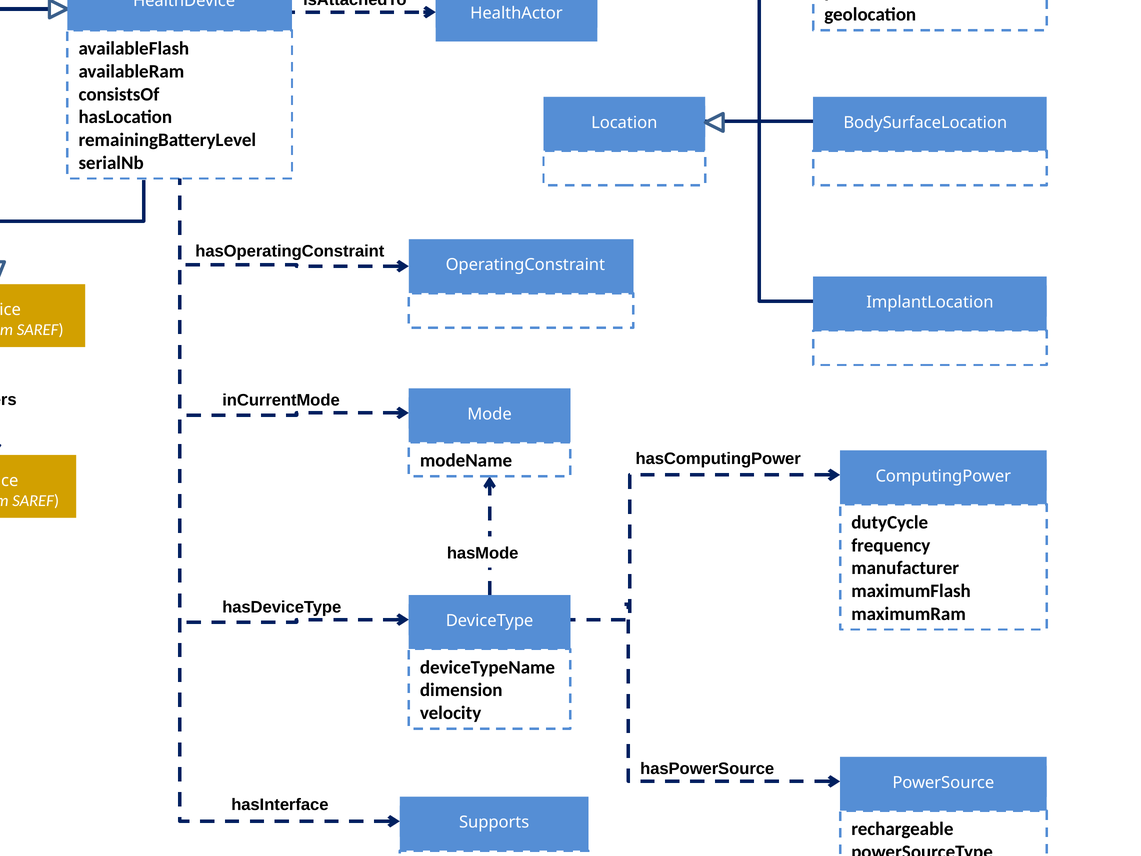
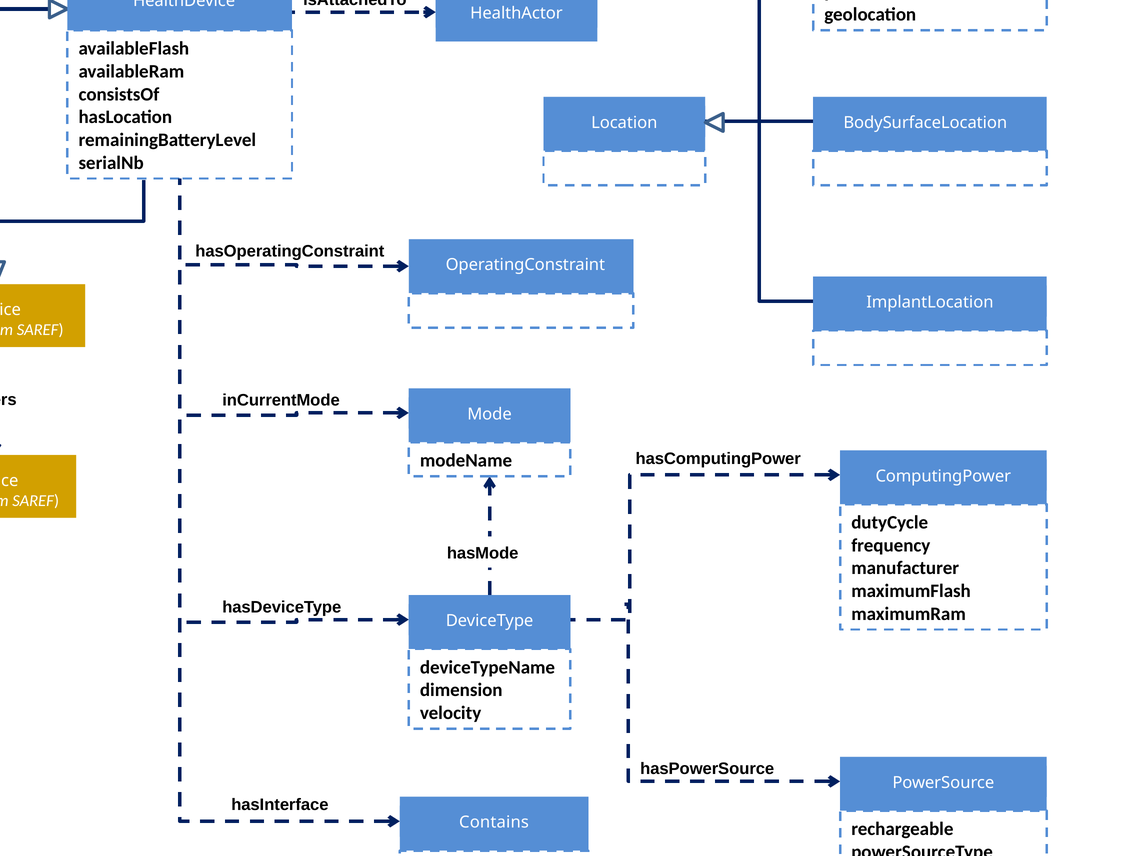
Supports: Supports -> Contains
